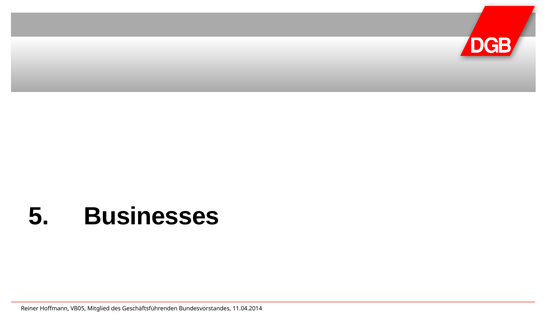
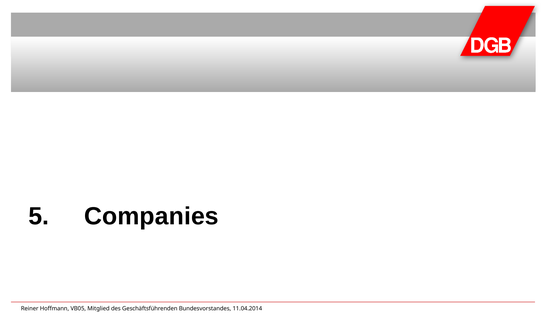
Businesses: Businesses -> Companies
